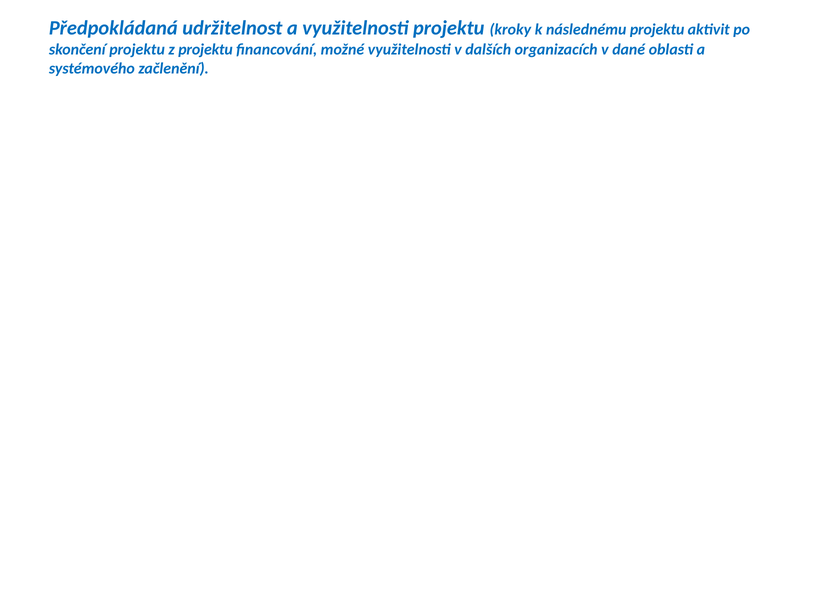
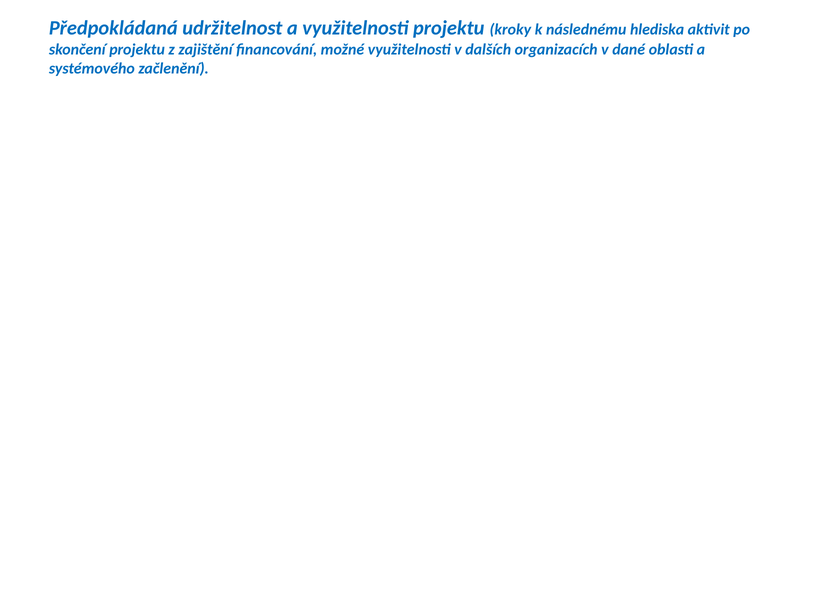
následnému projektu: projektu -> hlediska
z projektu: projektu -> zajištění
